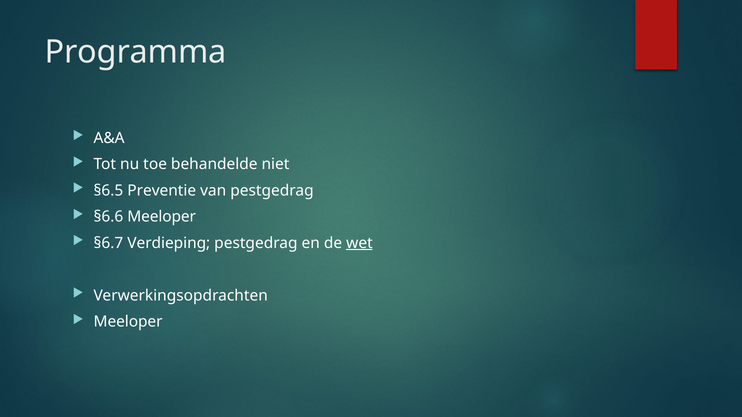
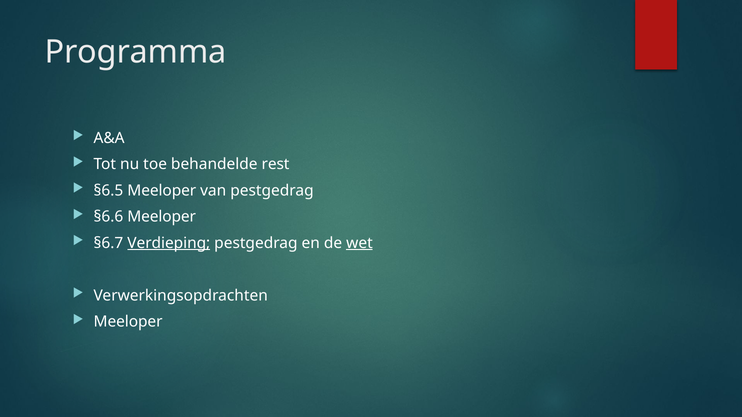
niet: niet -> rest
§6.5 Preventie: Preventie -> Meeloper
Verdieping underline: none -> present
